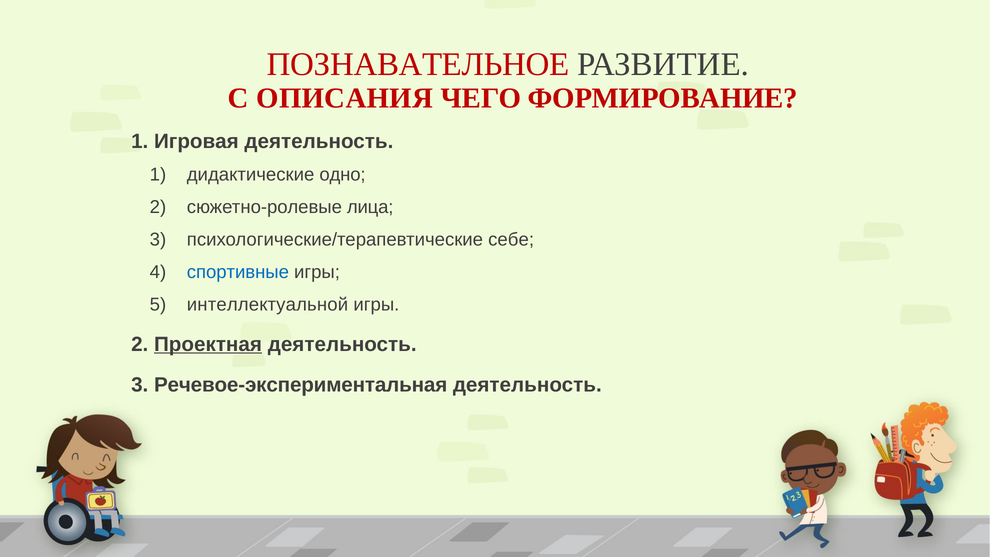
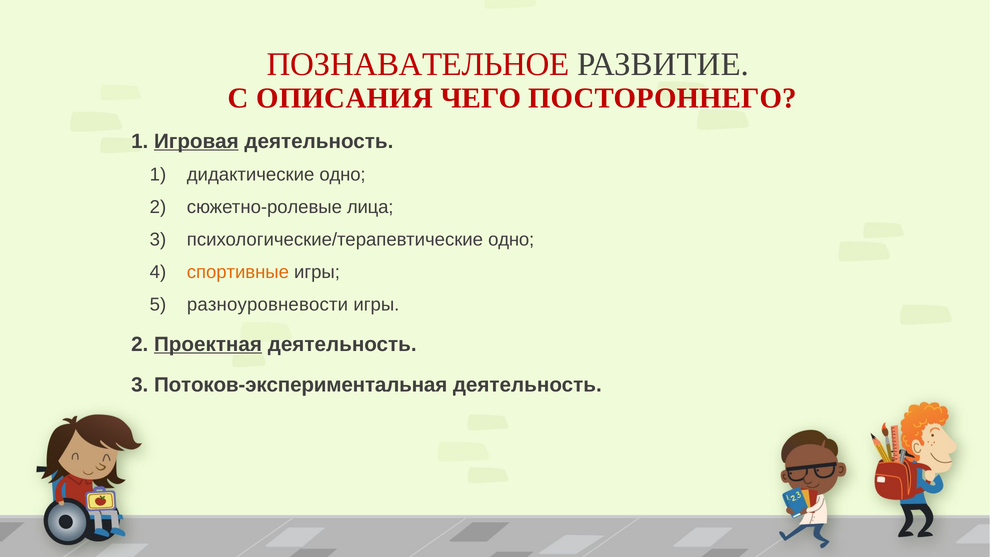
ФОРМИРОВАНИЕ: ФОРМИРОВАНИЕ -> ПОСТОРОННЕГО
Игровая underline: none -> present
психологические/терапевтические себе: себе -> одно
спортивные colour: blue -> orange
интеллектуальной: интеллектуальной -> разноуровневости
Речевое-экспериментальная: Речевое-экспериментальная -> Потоков-экспериментальная
